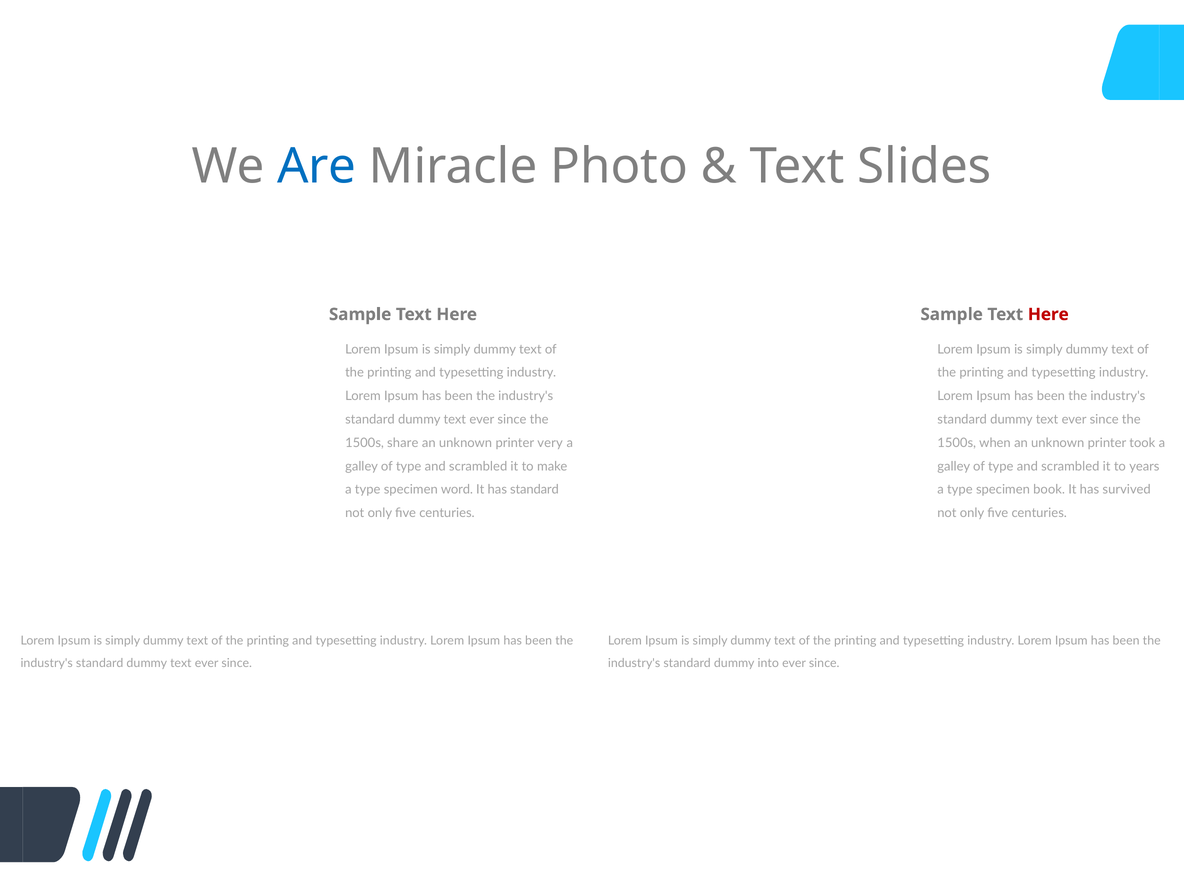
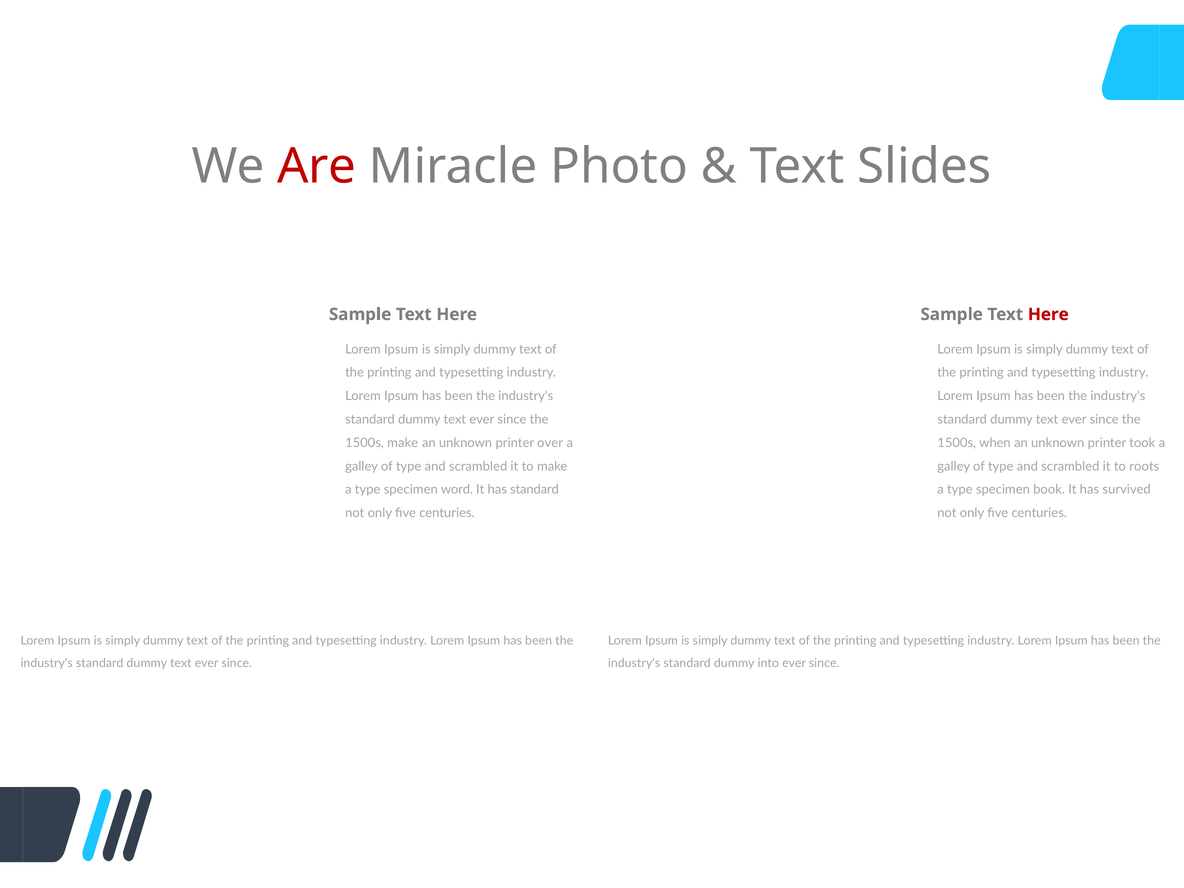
Are colour: blue -> red
1500s share: share -> make
very: very -> over
years: years -> roots
